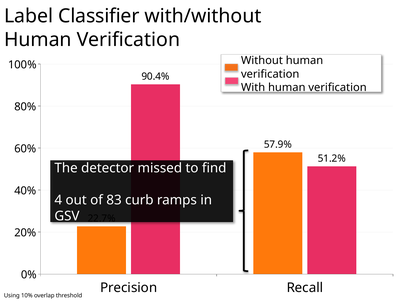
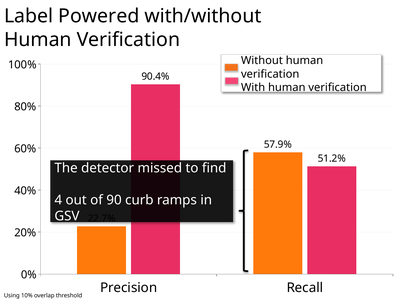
Classifier: Classifier -> Powered
83: 83 -> 90
